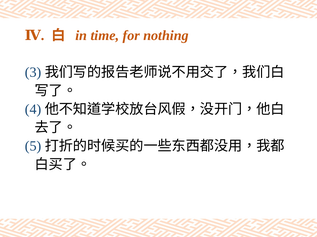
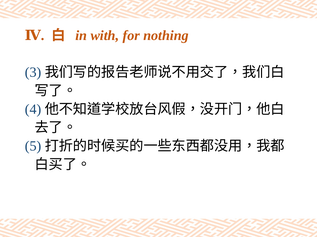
time: time -> with
